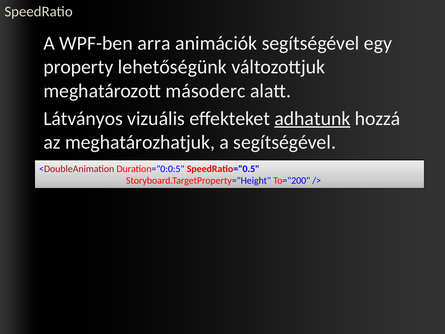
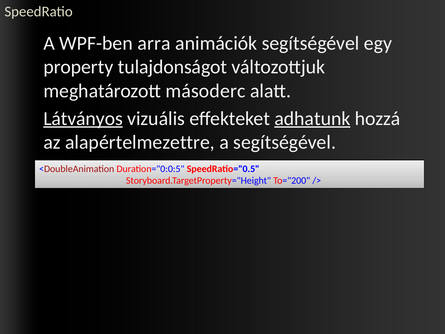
lehetőségünk: lehetőségünk -> tulajdonságot
Látványos underline: none -> present
meghatározhatjuk: meghatározhatjuk -> alapértelmezettre
